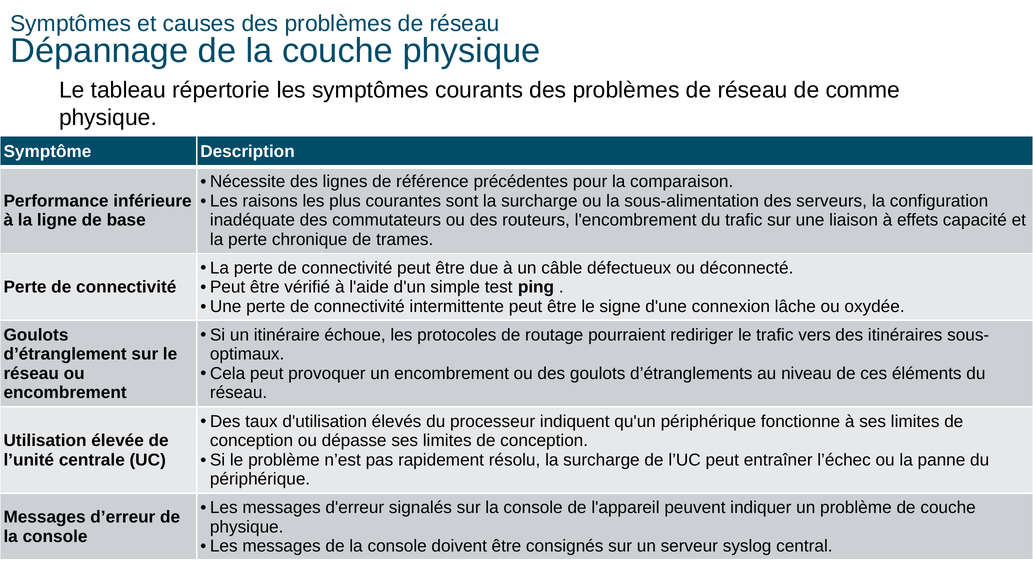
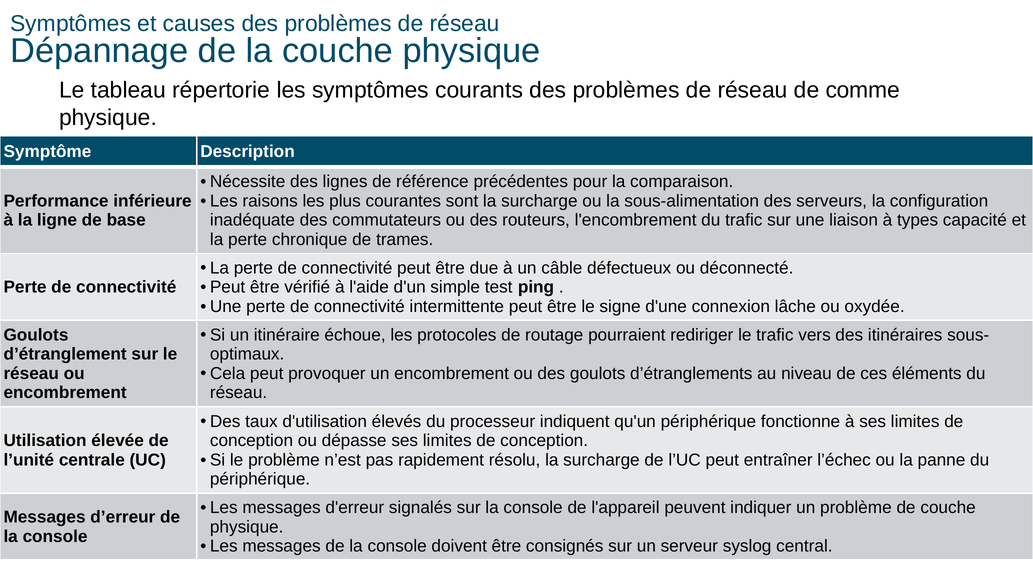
effets: effets -> types
